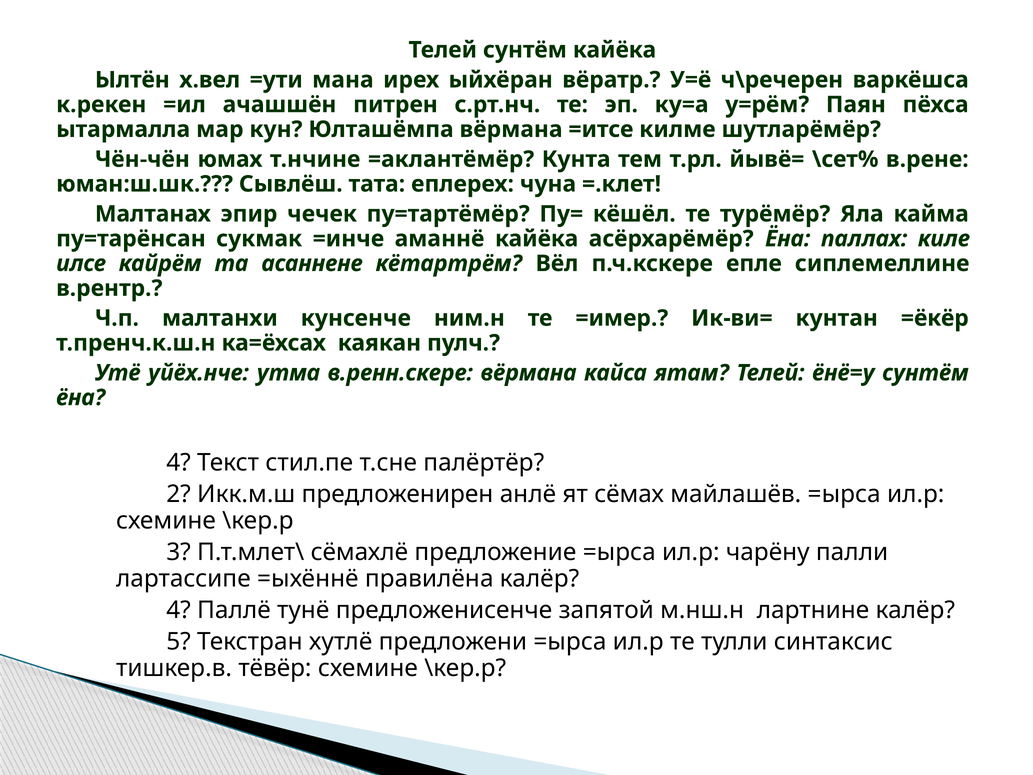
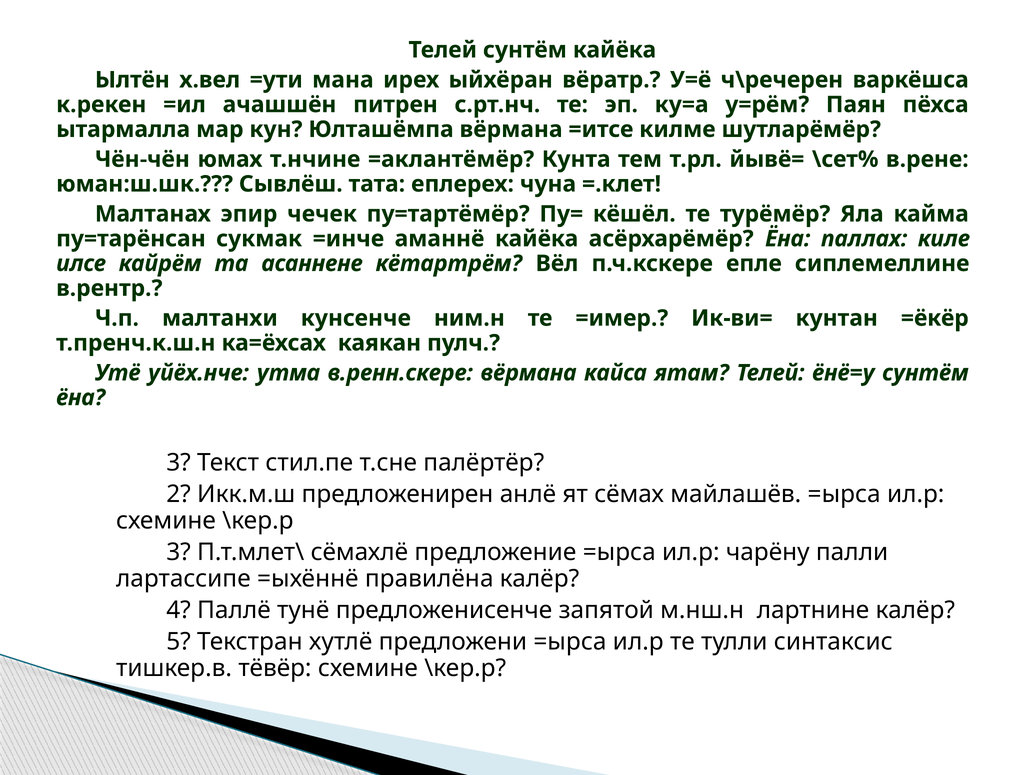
4 at (179, 463): 4 -> 3
